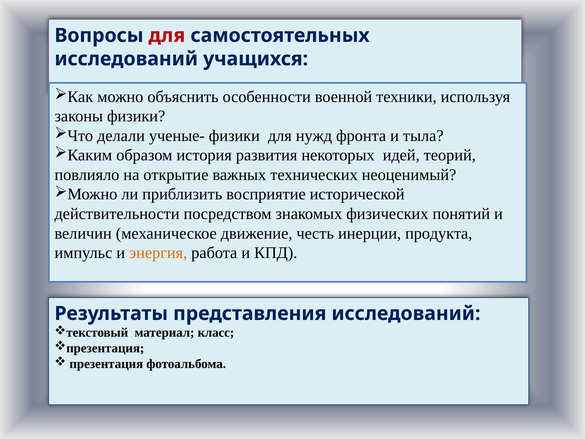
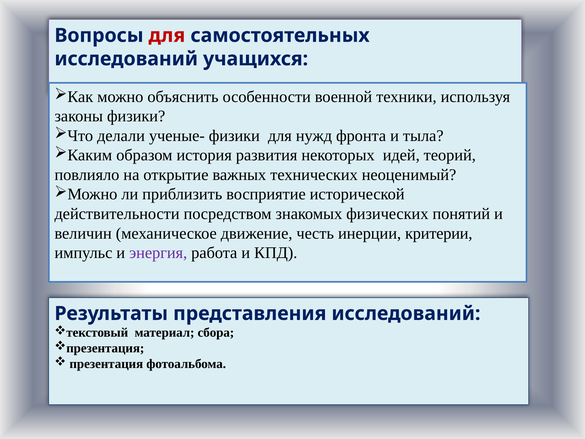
продукта: продукта -> критерии
энергия colour: orange -> purple
класс: класс -> сбора
